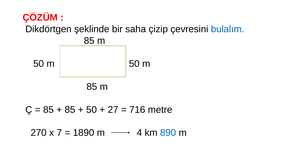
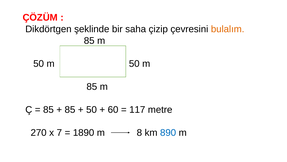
bulalım colour: blue -> orange
27: 27 -> 60
716: 716 -> 117
4: 4 -> 8
